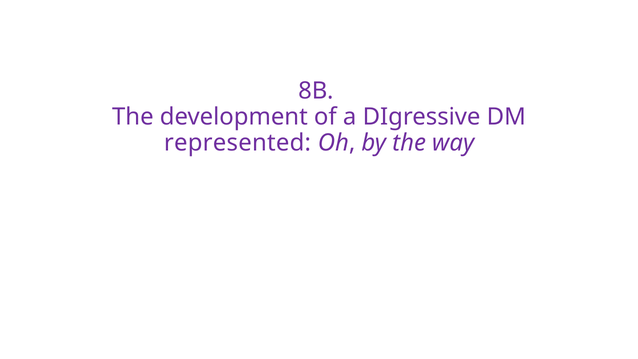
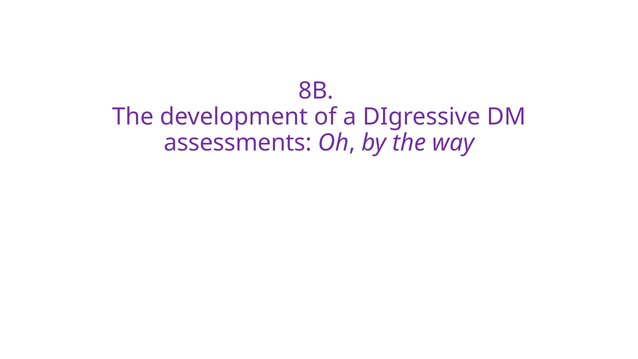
represented: represented -> assessments
